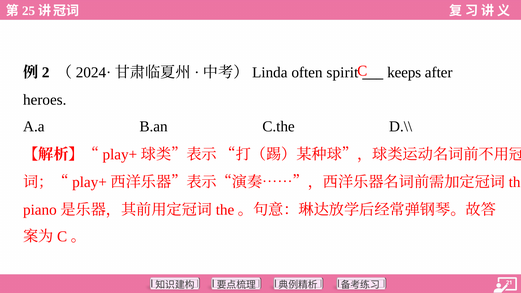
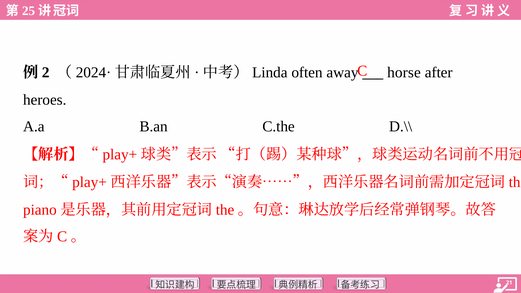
spirit: spirit -> away
keeps: keeps -> horse
